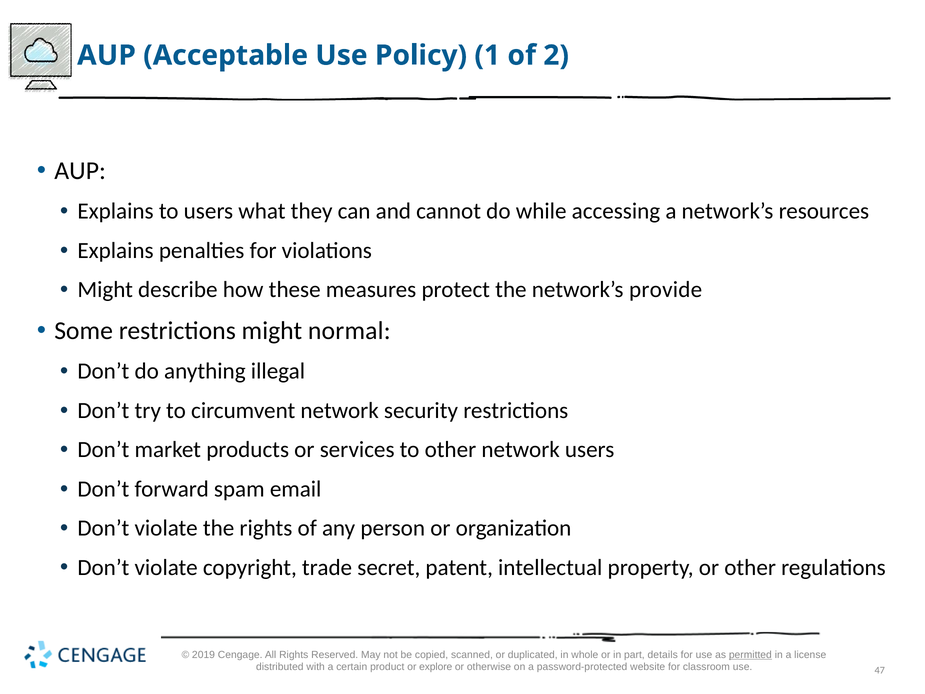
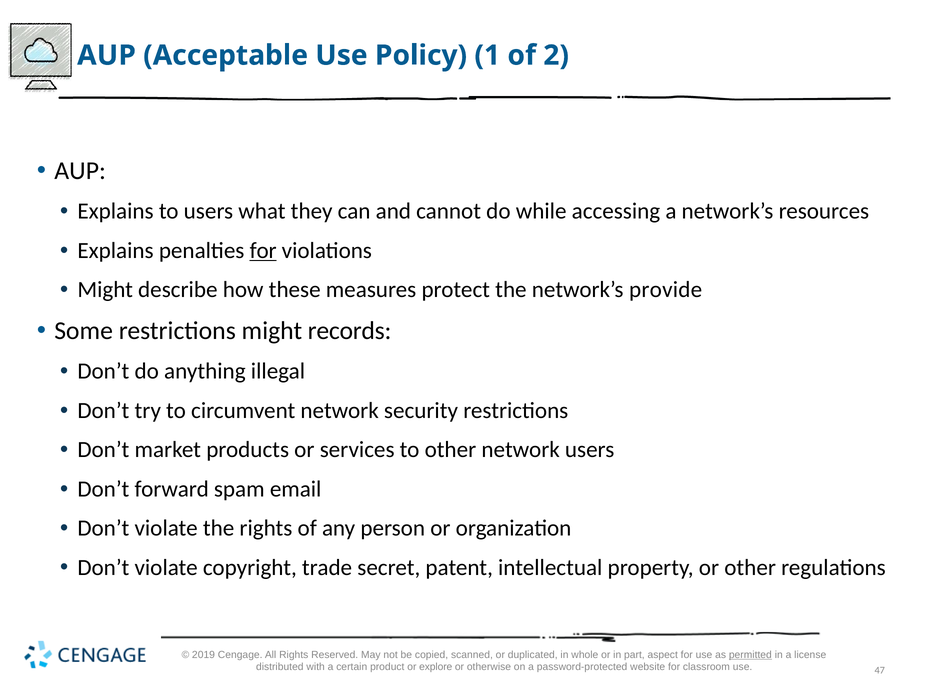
for at (263, 250) underline: none -> present
normal: normal -> records
details: details -> aspect
